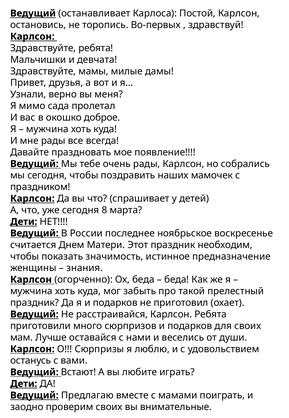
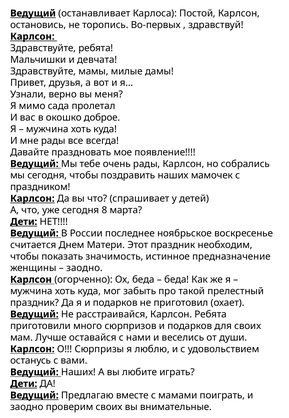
знания at (85, 268): знания -> заодно
Ведущий Встают: Встают -> Наших
